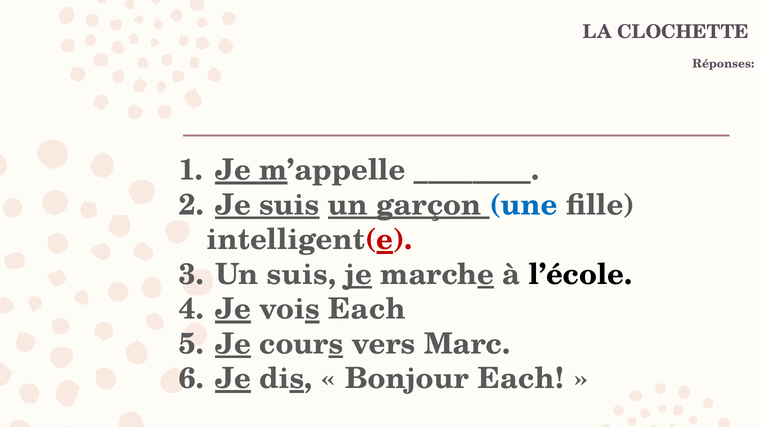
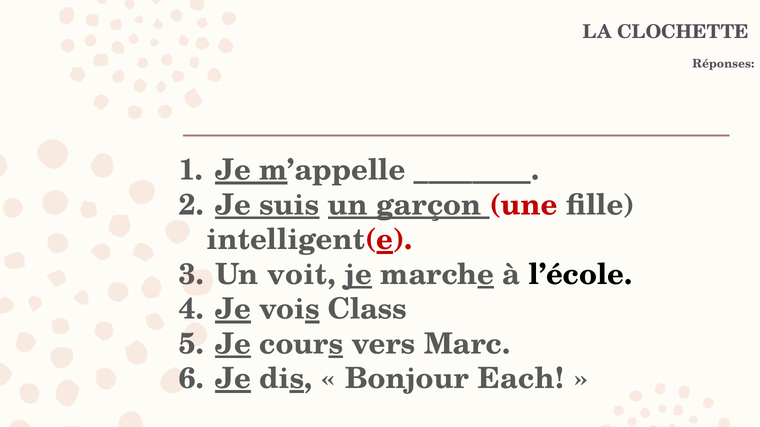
une colour: blue -> red
Un suis: suis -> voit
vois Each: Each -> Class
